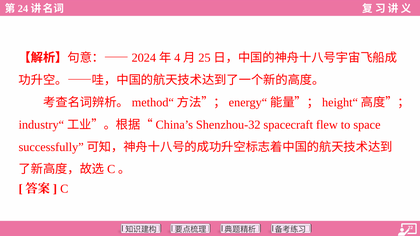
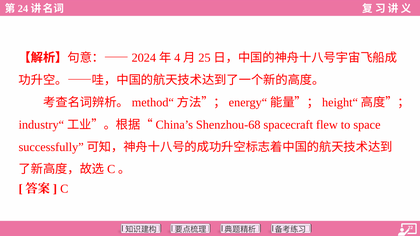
Shenzhou-32: Shenzhou-32 -> Shenzhou-68
